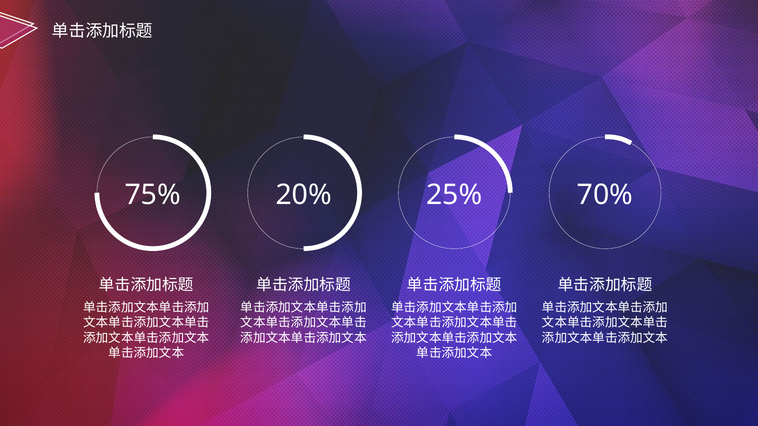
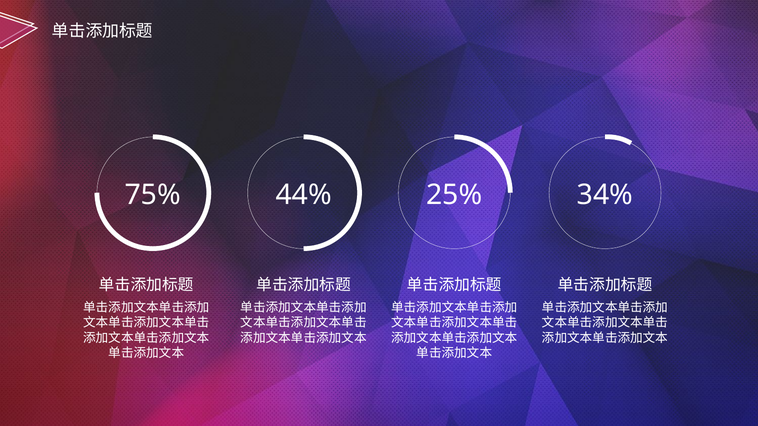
20%: 20% -> 44%
70%: 70% -> 34%
